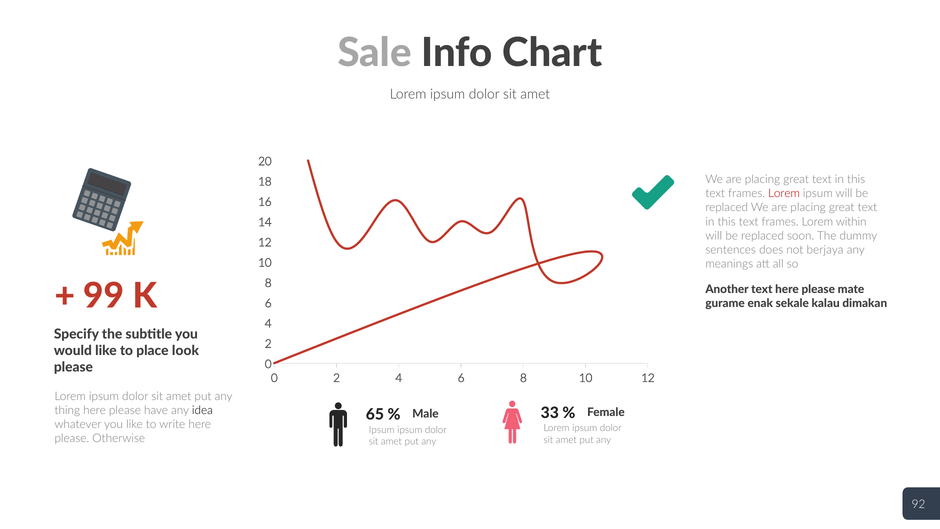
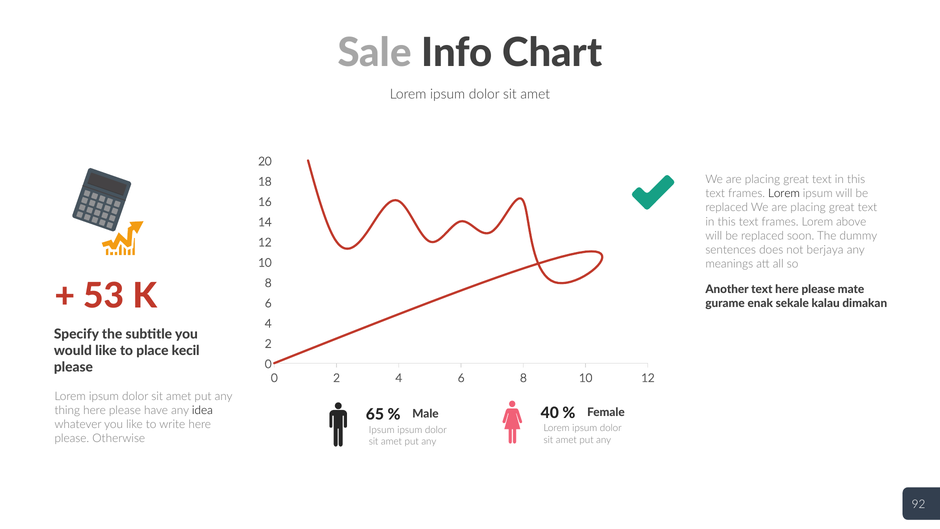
Lorem at (784, 193) colour: red -> black
within: within -> above
99: 99 -> 53
look: look -> kecil
33: 33 -> 40
